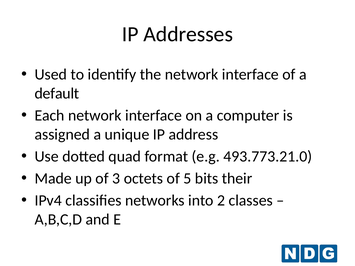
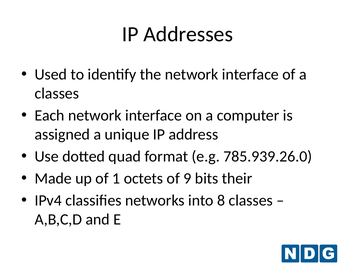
default at (57, 93): default -> classes
493.773.21.0: 493.773.21.0 -> 785.939.26.0
3: 3 -> 1
5: 5 -> 9
2: 2 -> 8
